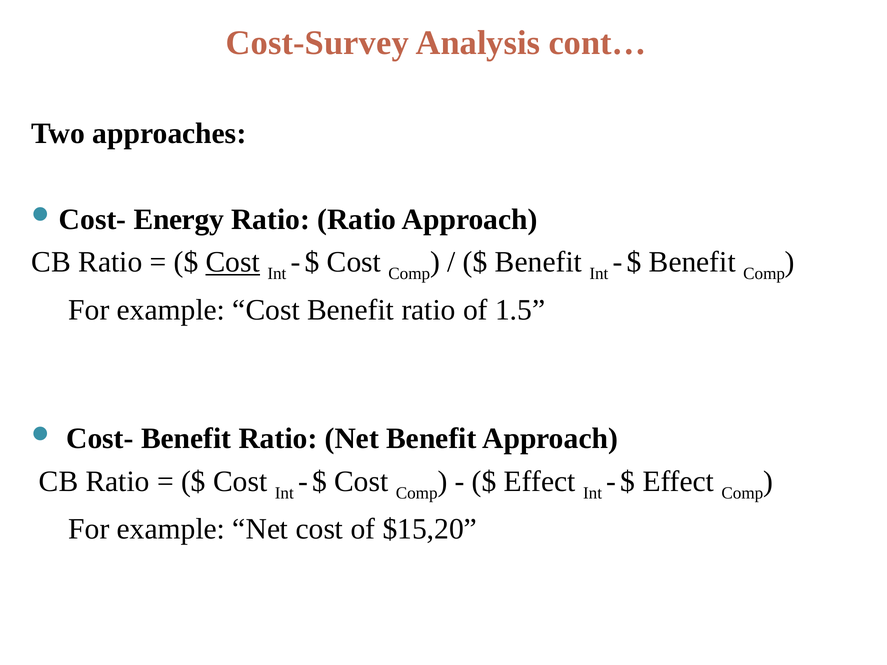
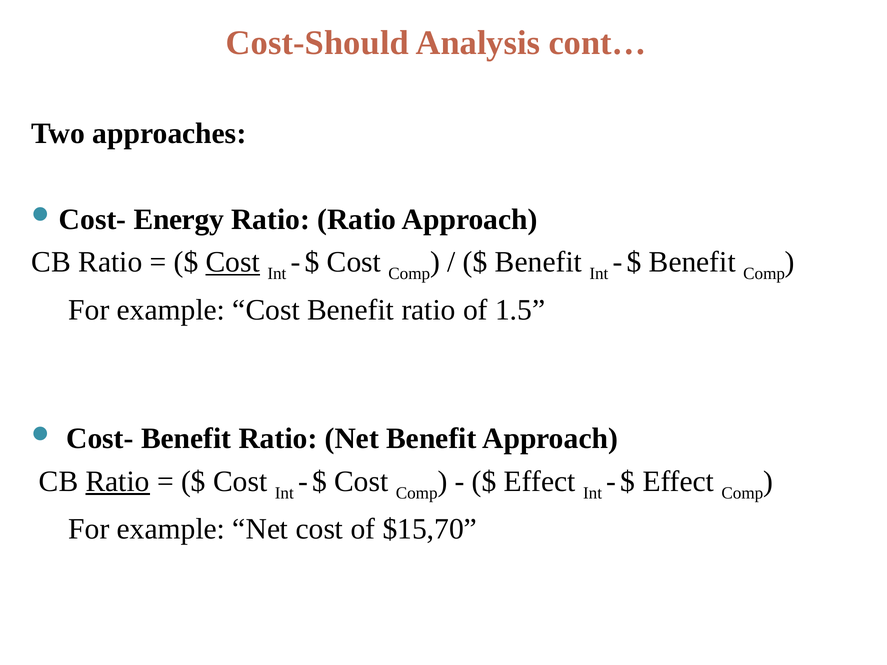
Cost-Survey: Cost-Survey -> Cost-Should
Ratio at (118, 482) underline: none -> present
$15,20: $15,20 -> $15,70
